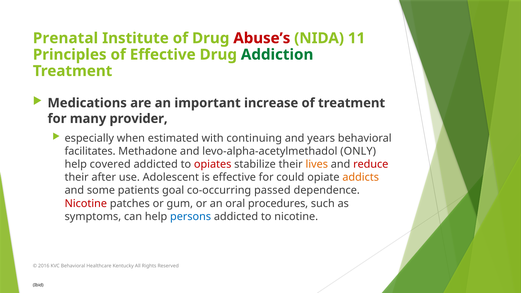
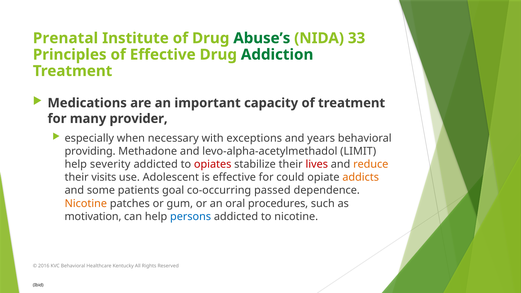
Abuse’s colour: red -> green
11: 11 -> 33
increase: increase -> capacity
estimated: estimated -> necessary
continuing: continuing -> exceptions
facilitates: facilitates -> providing
ONLY: ONLY -> LIMIT
covered: covered -> severity
lives colour: orange -> red
reduce colour: red -> orange
after: after -> visits
Nicotine at (86, 203) colour: red -> orange
symptoms: symptoms -> motivation
